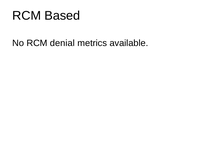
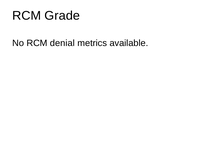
Based: Based -> Grade
